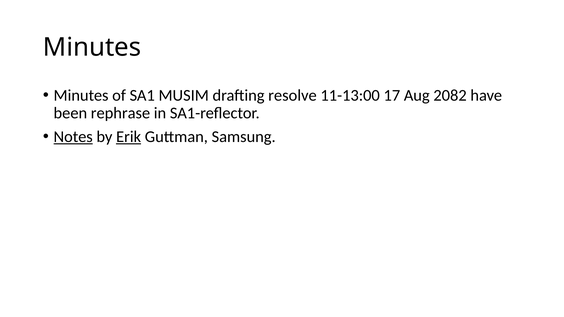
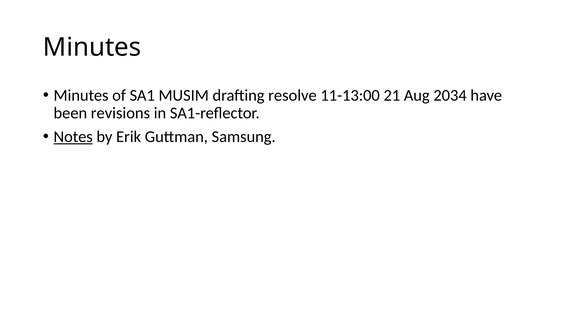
17: 17 -> 21
2082: 2082 -> 2034
rephrase: rephrase -> revisions
Erik underline: present -> none
